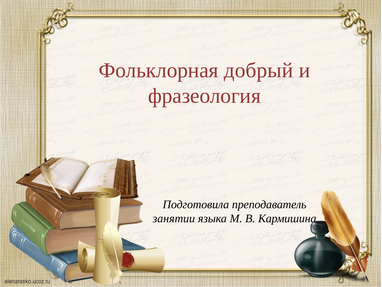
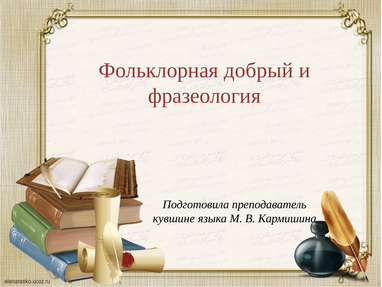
занятии: занятии -> кувшине
